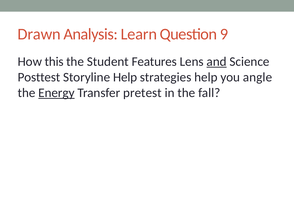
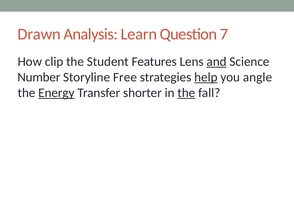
9: 9 -> 7
this: this -> clip
Posttest: Posttest -> Number
Storyline Help: Help -> Free
help at (206, 77) underline: none -> present
pretest: pretest -> shorter
the at (186, 93) underline: none -> present
